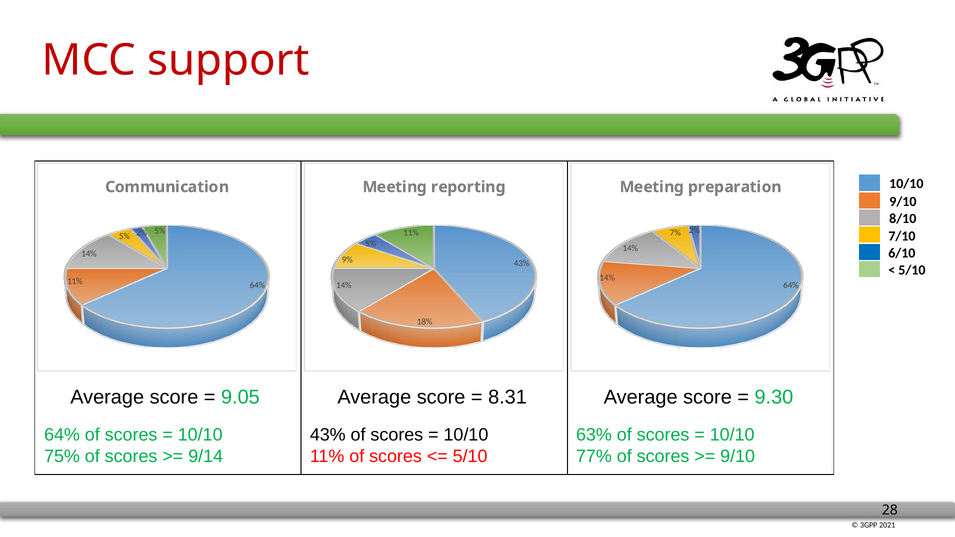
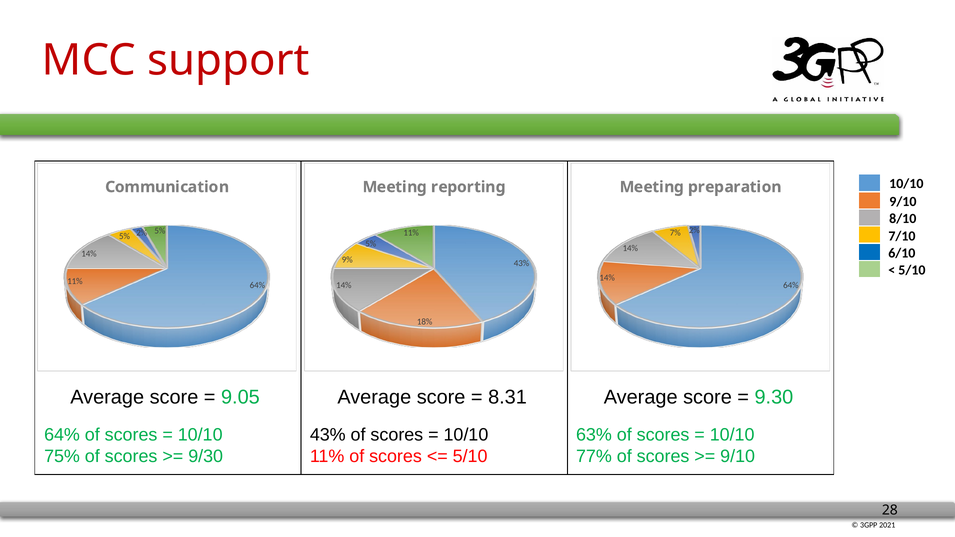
9/14: 9/14 -> 9/30
